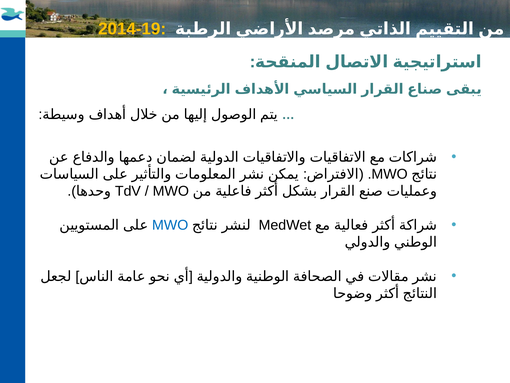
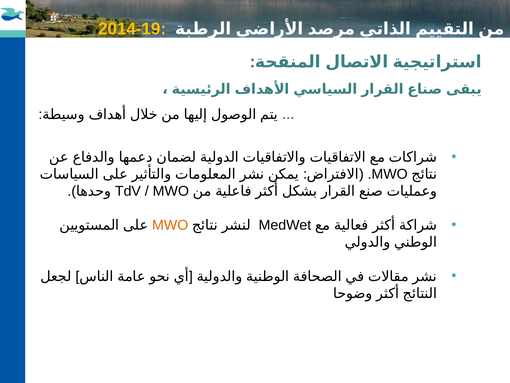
MWO at (170, 225) colour: blue -> orange
